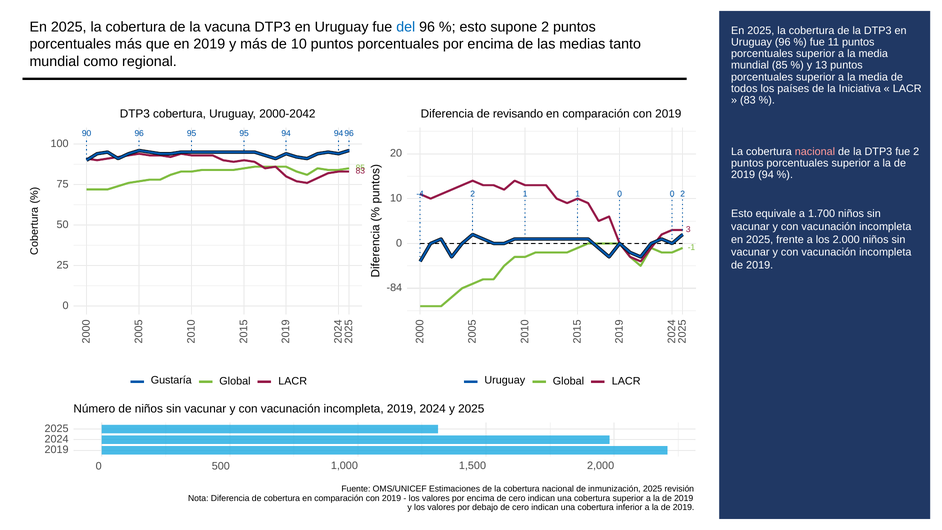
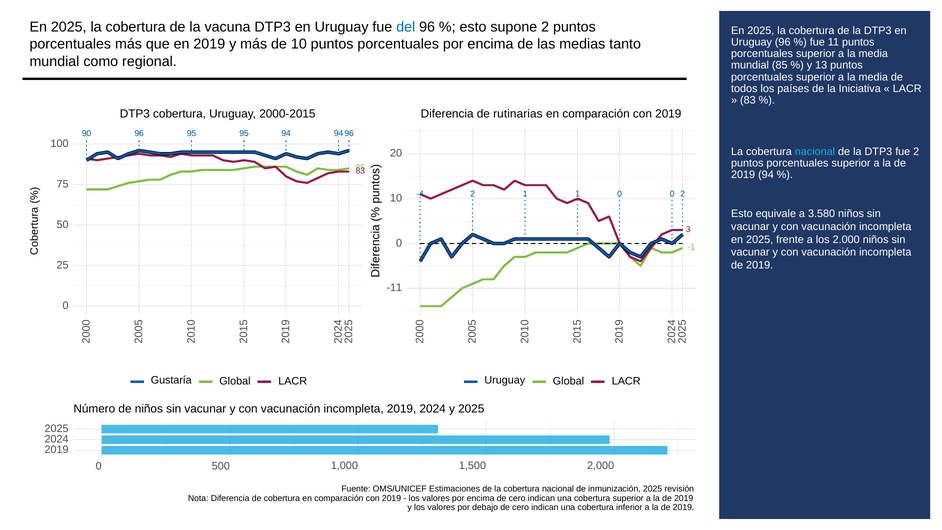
2000-2042: 2000-2042 -> 2000-2015
revisando: revisando -> rutinarias
nacional at (815, 152) colour: pink -> light blue
1.700: 1.700 -> 3.580
-84: -84 -> -11
